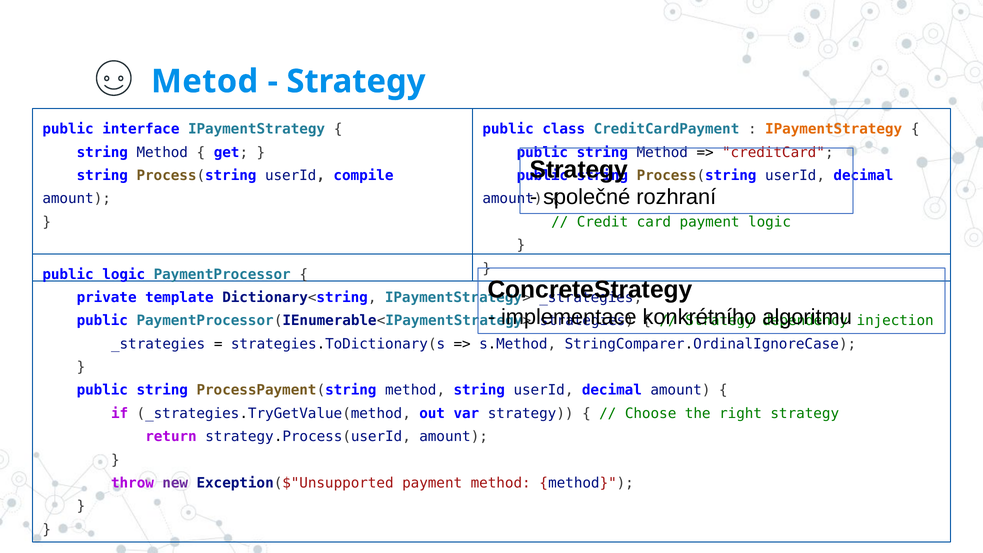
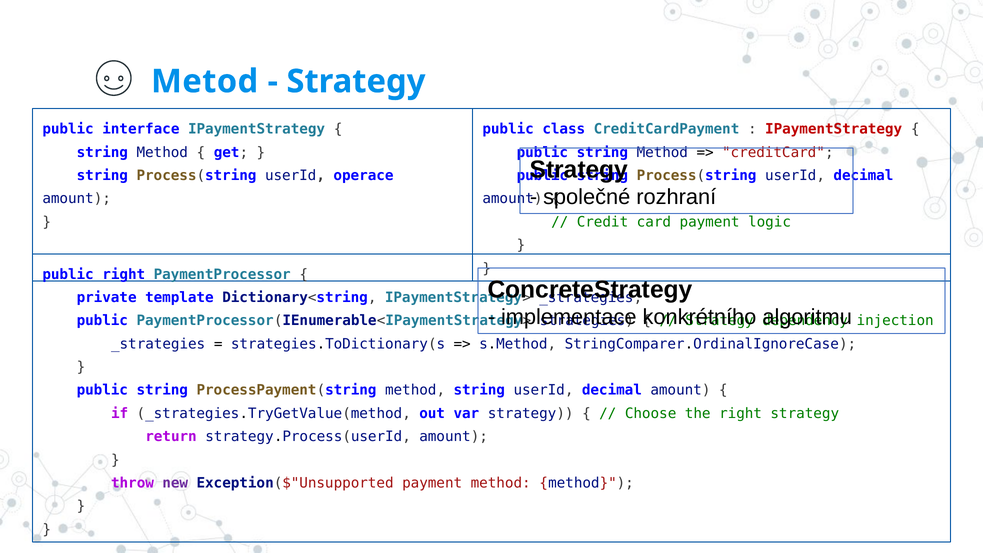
IPaymentStrategy at (834, 129) colour: orange -> red
compile: compile -> operace
public logic: logic -> right
